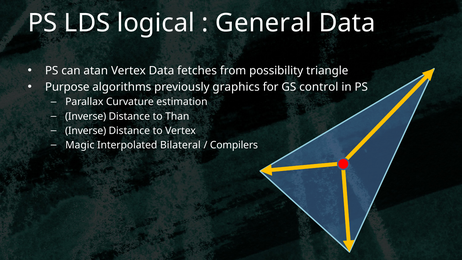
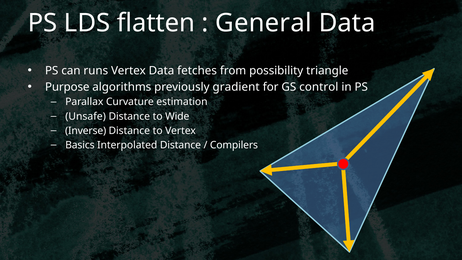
logical: logical -> flatten
atan: atan -> runs
graphics: graphics -> gradient
Inverse at (86, 116): Inverse -> Unsafe
Than: Than -> Wide
Magic: Magic -> Basics
Interpolated Bilateral: Bilateral -> Distance
